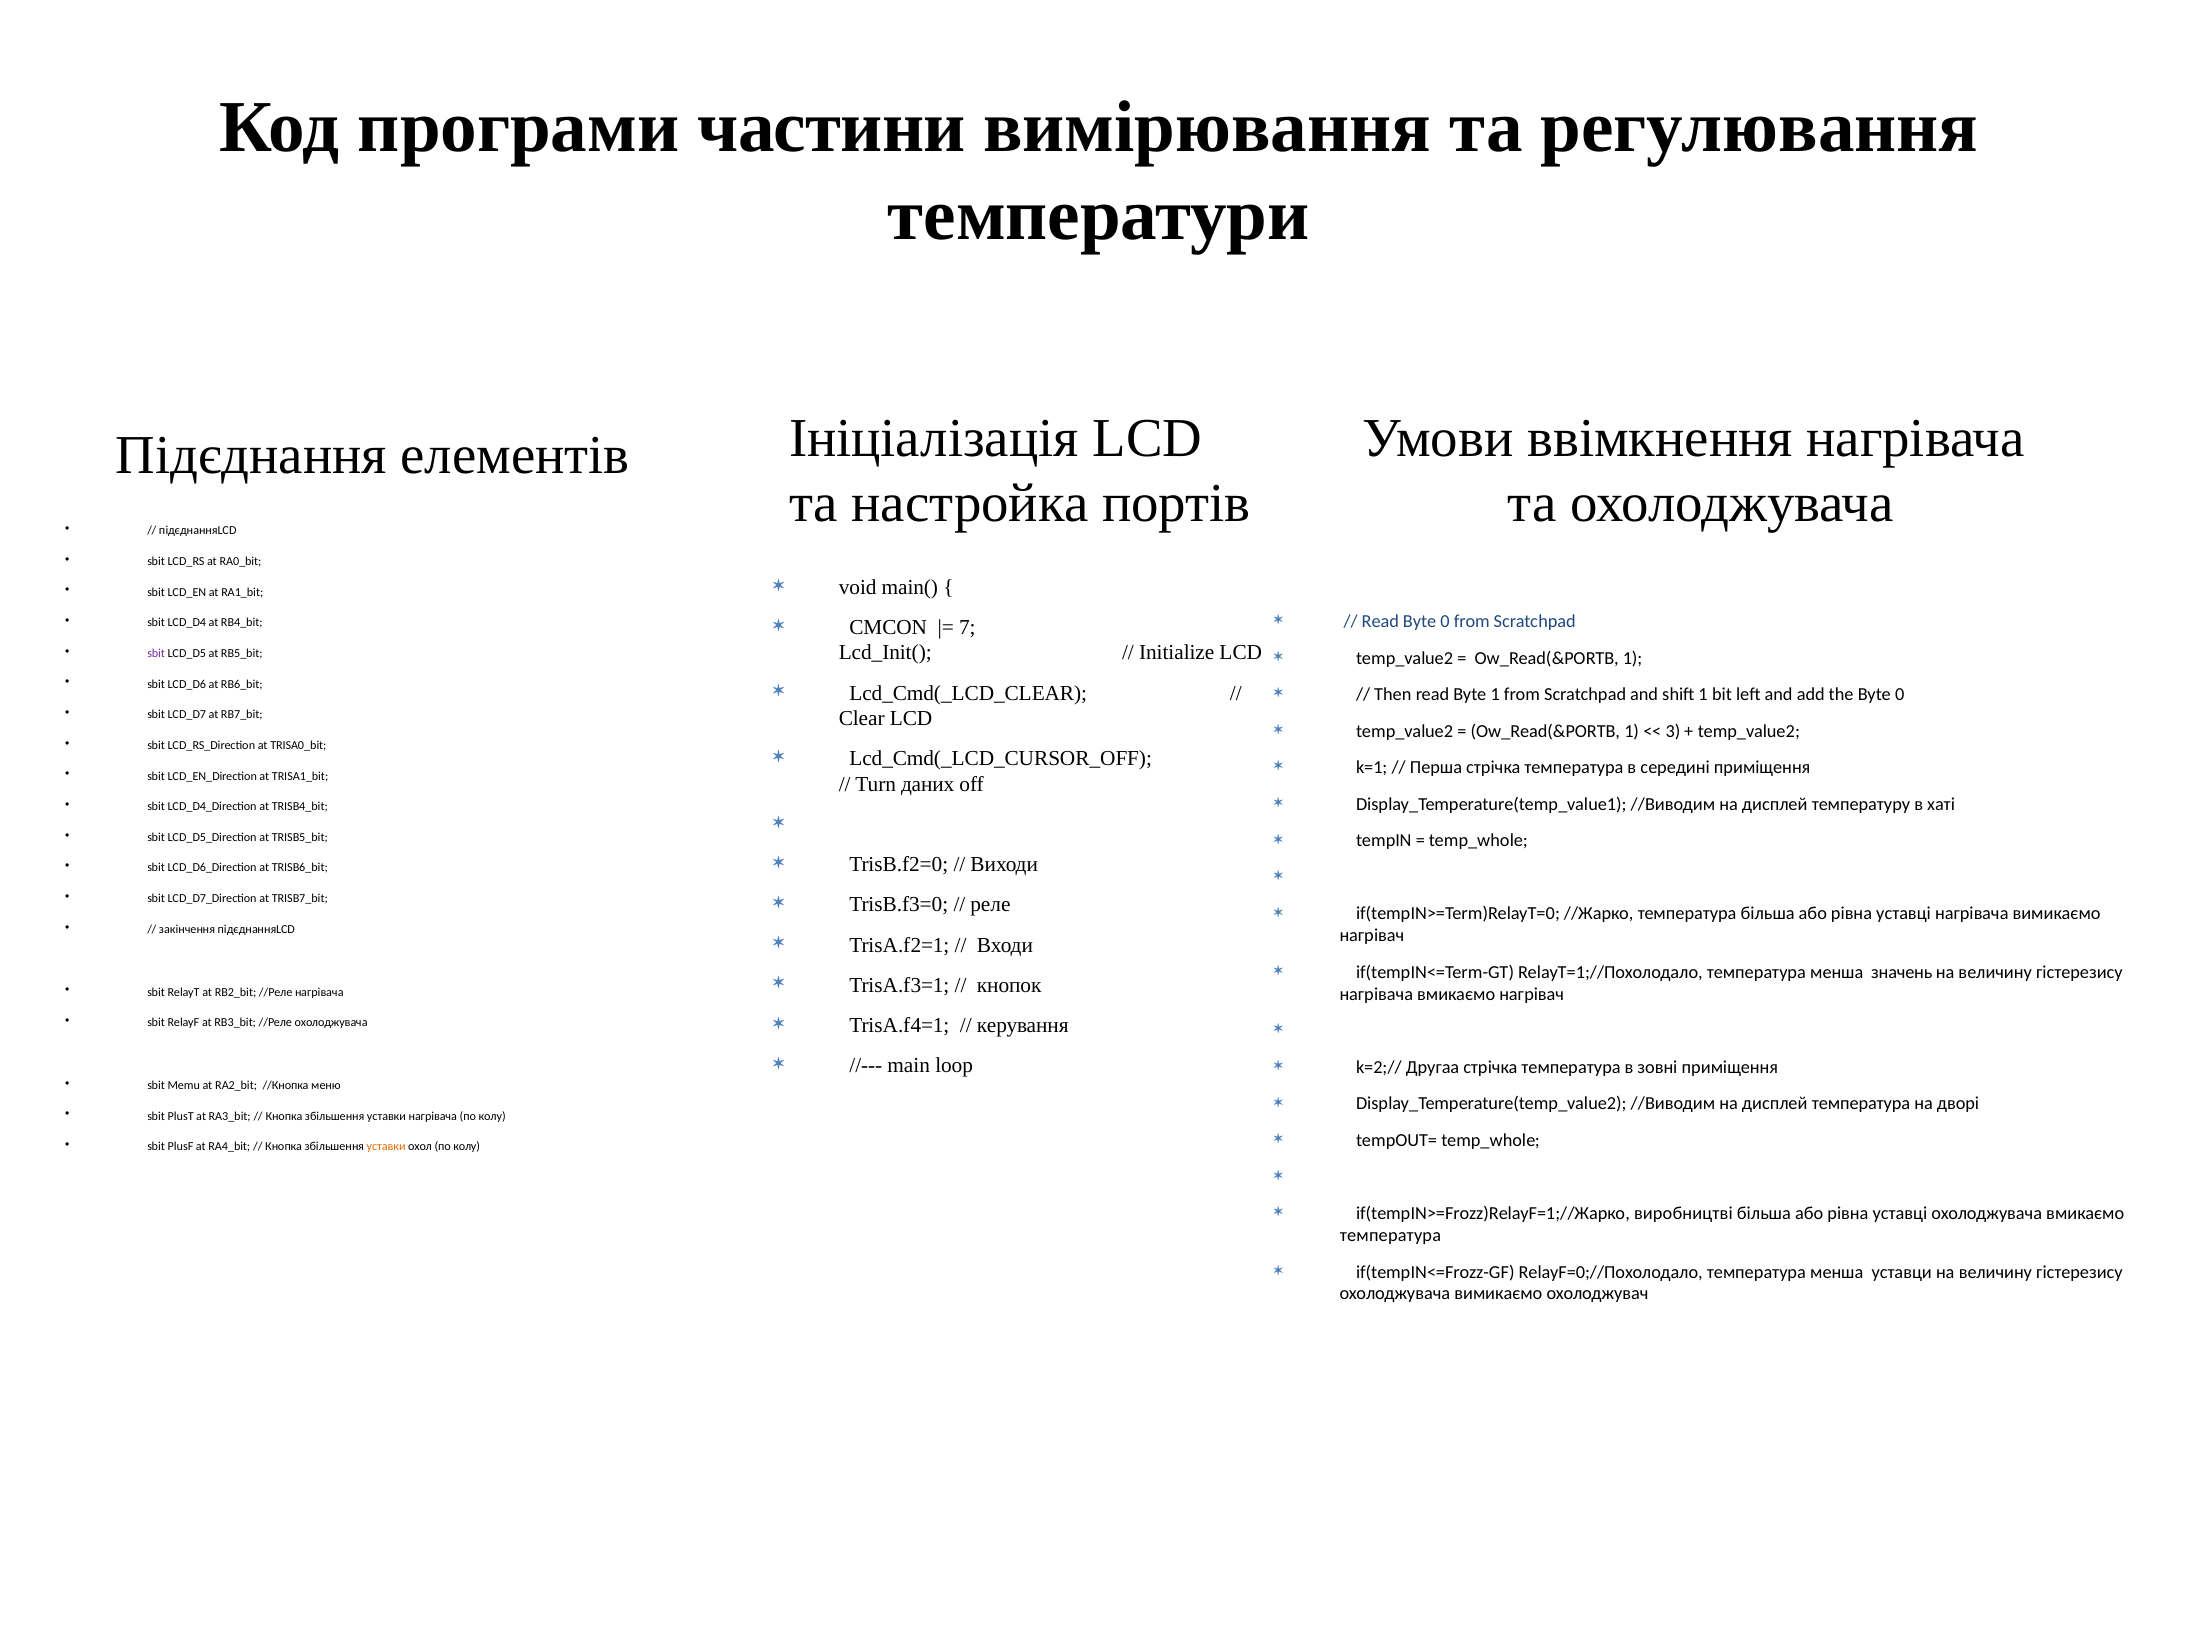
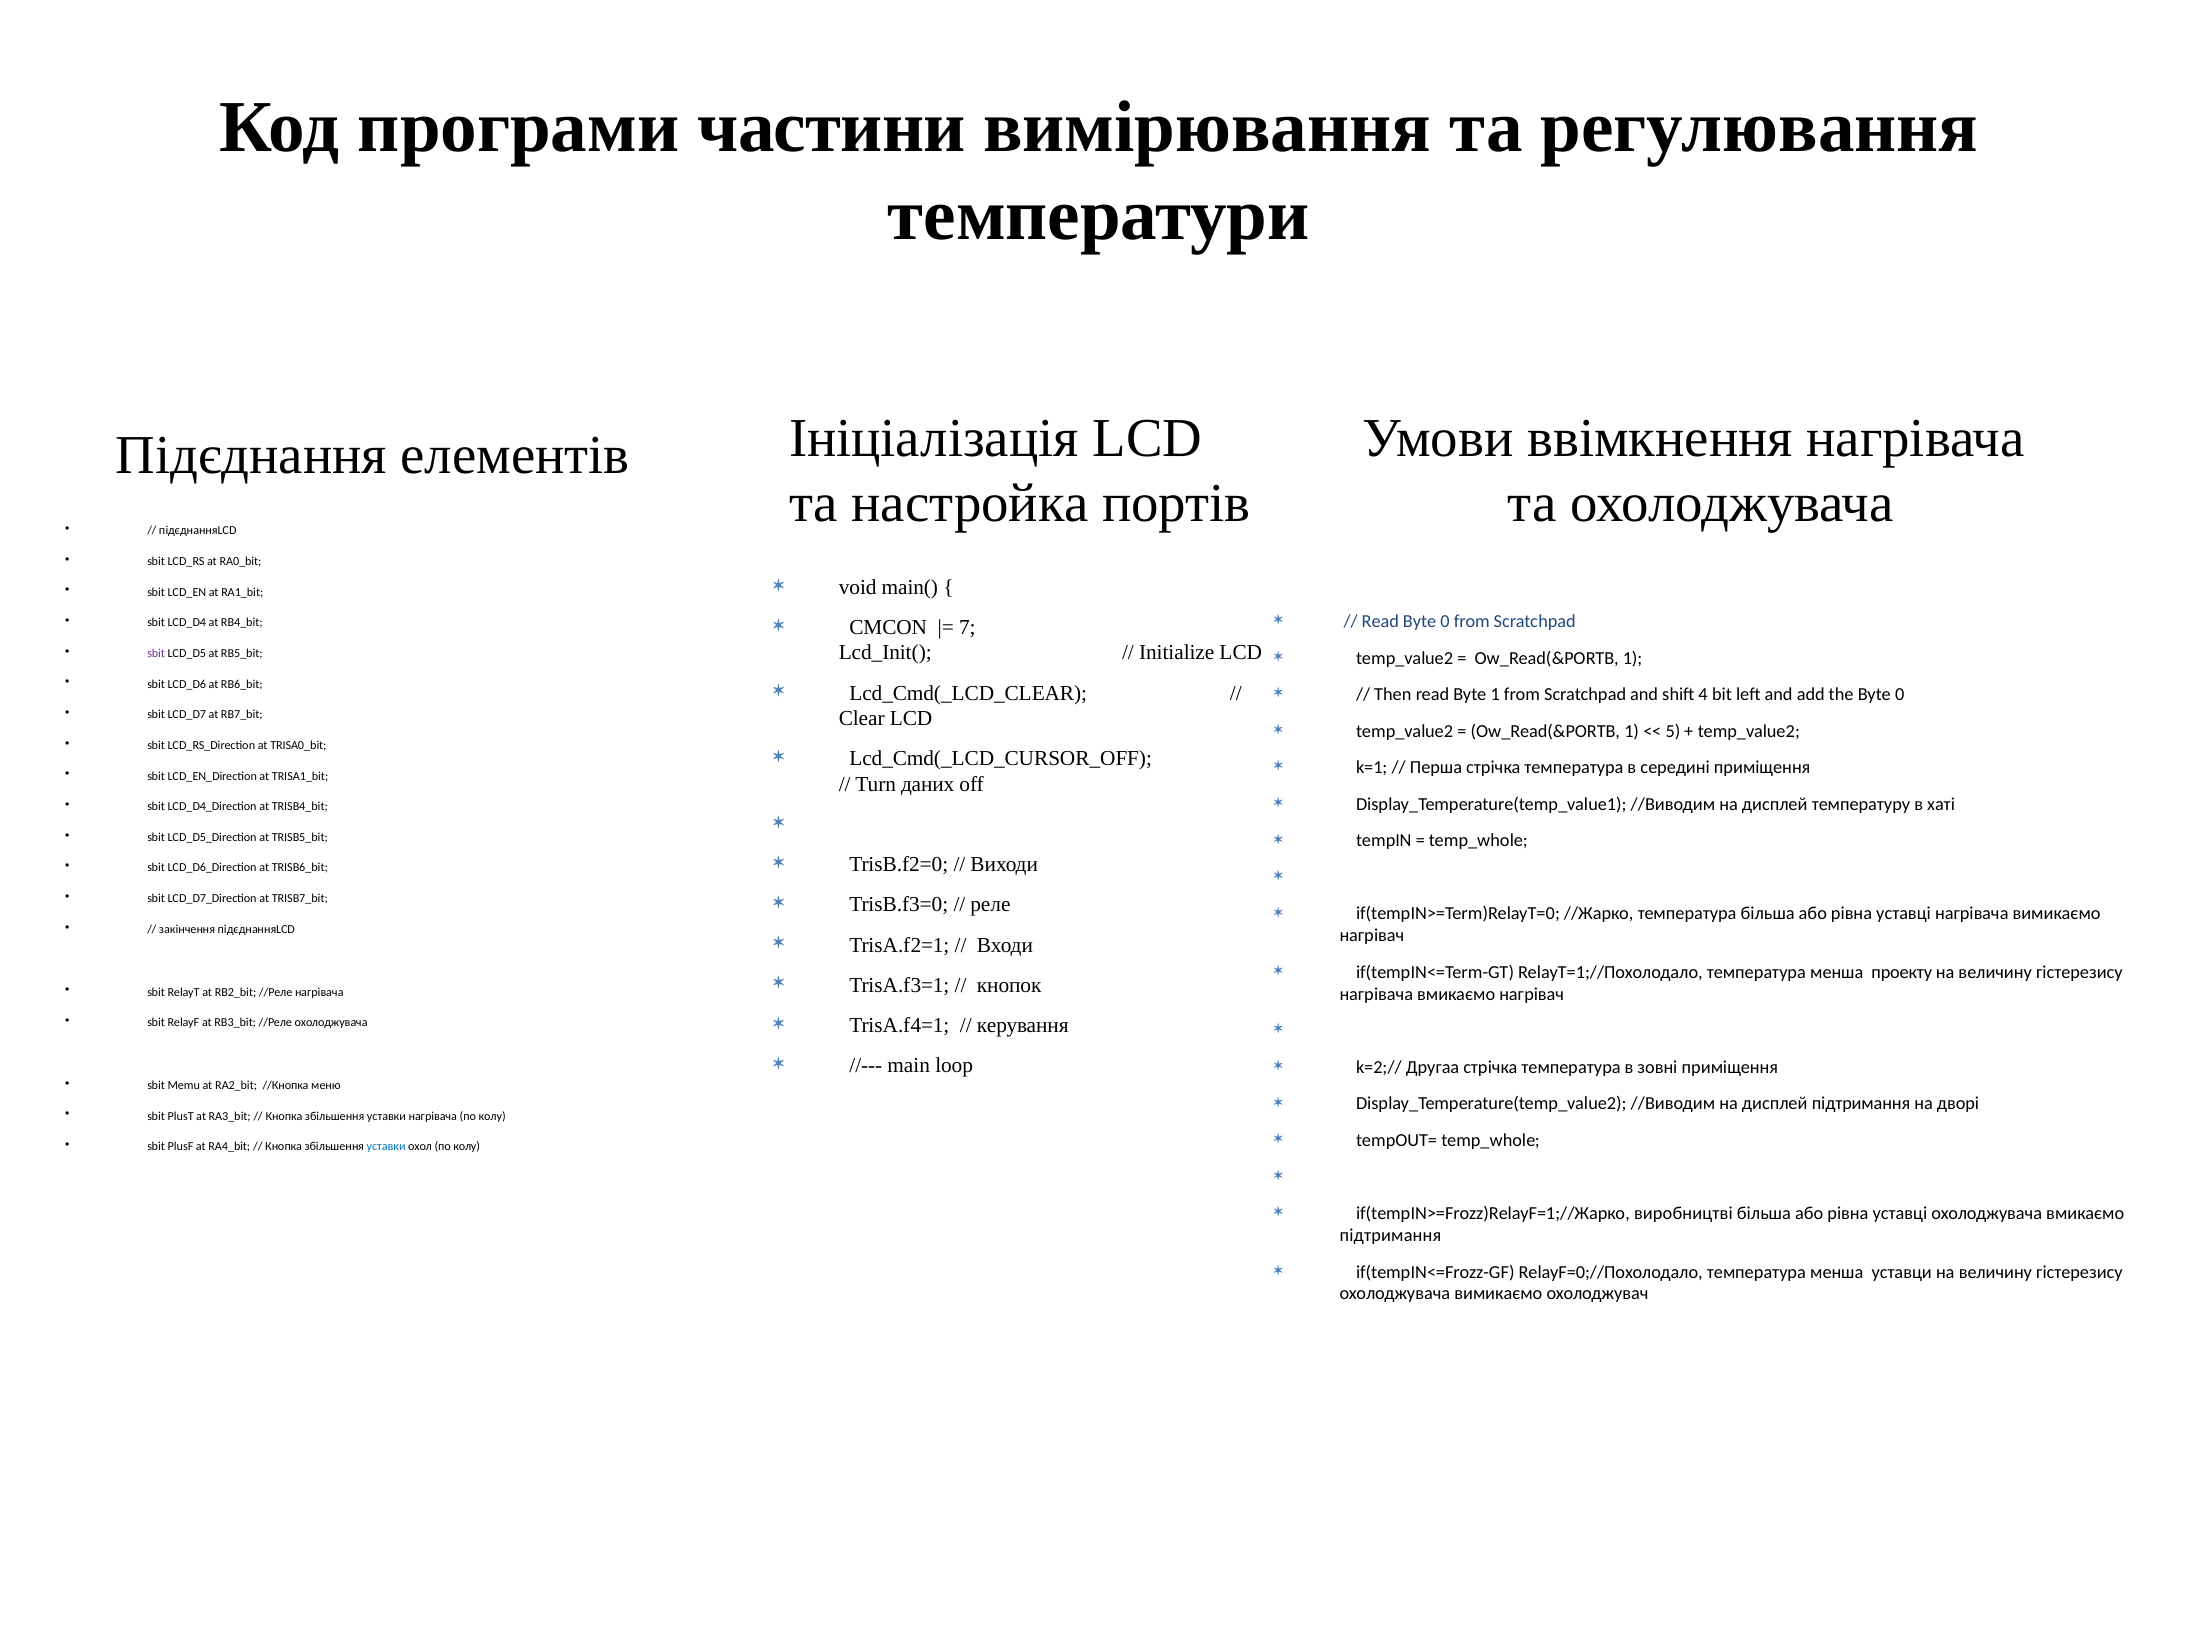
shift 1: 1 -> 4
3: 3 -> 5
значень: значень -> проекту
дисплей температура: температура -> підтримання
уставки at (386, 1147) colour: orange -> blue
температура at (1390, 1235): температура -> підтримання
